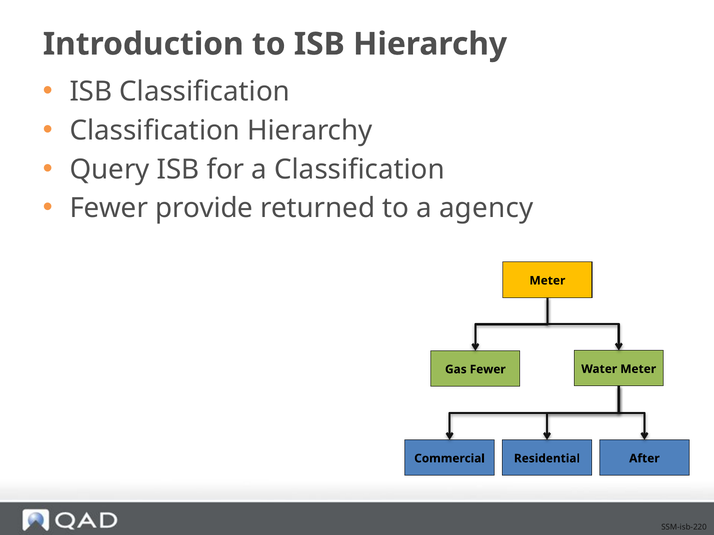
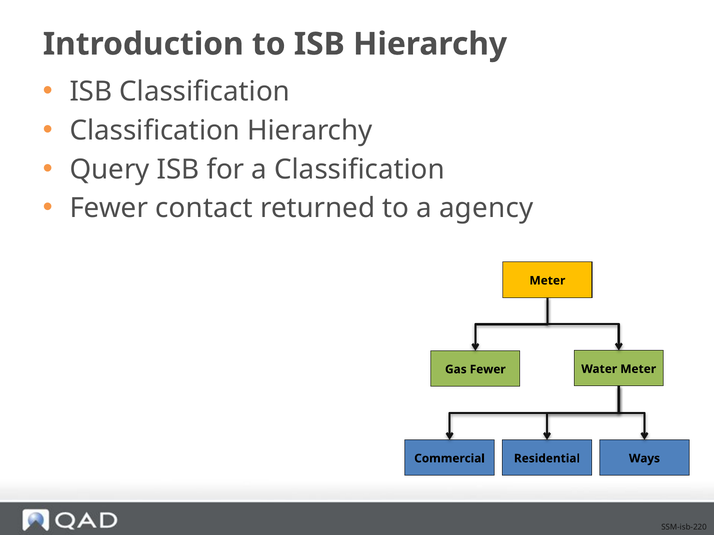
provide: provide -> contact
After: After -> Ways
